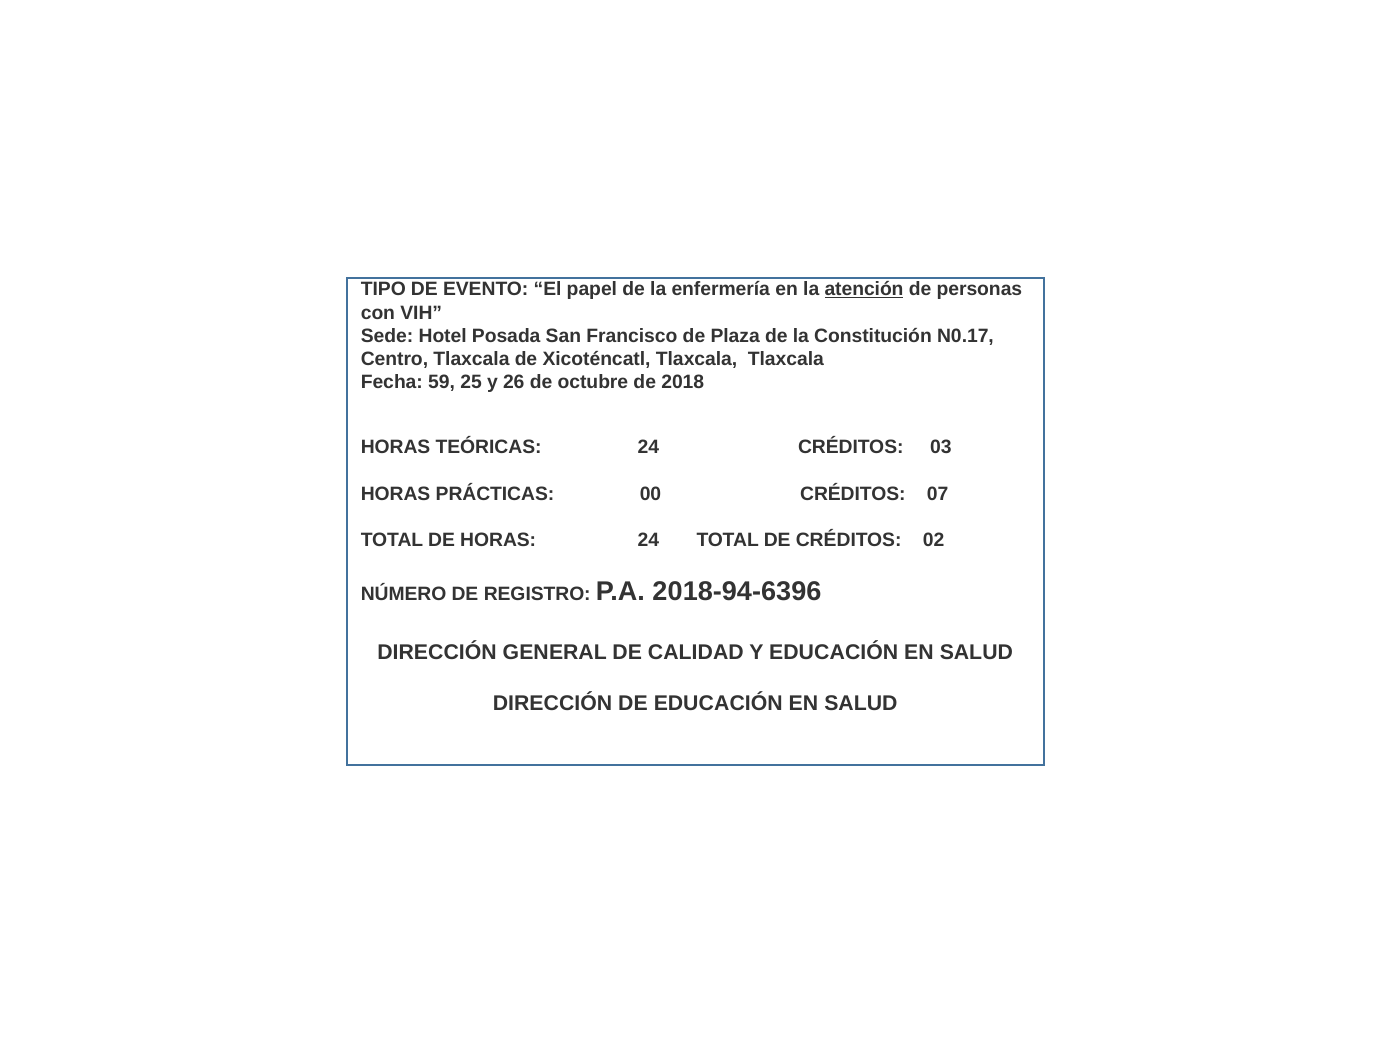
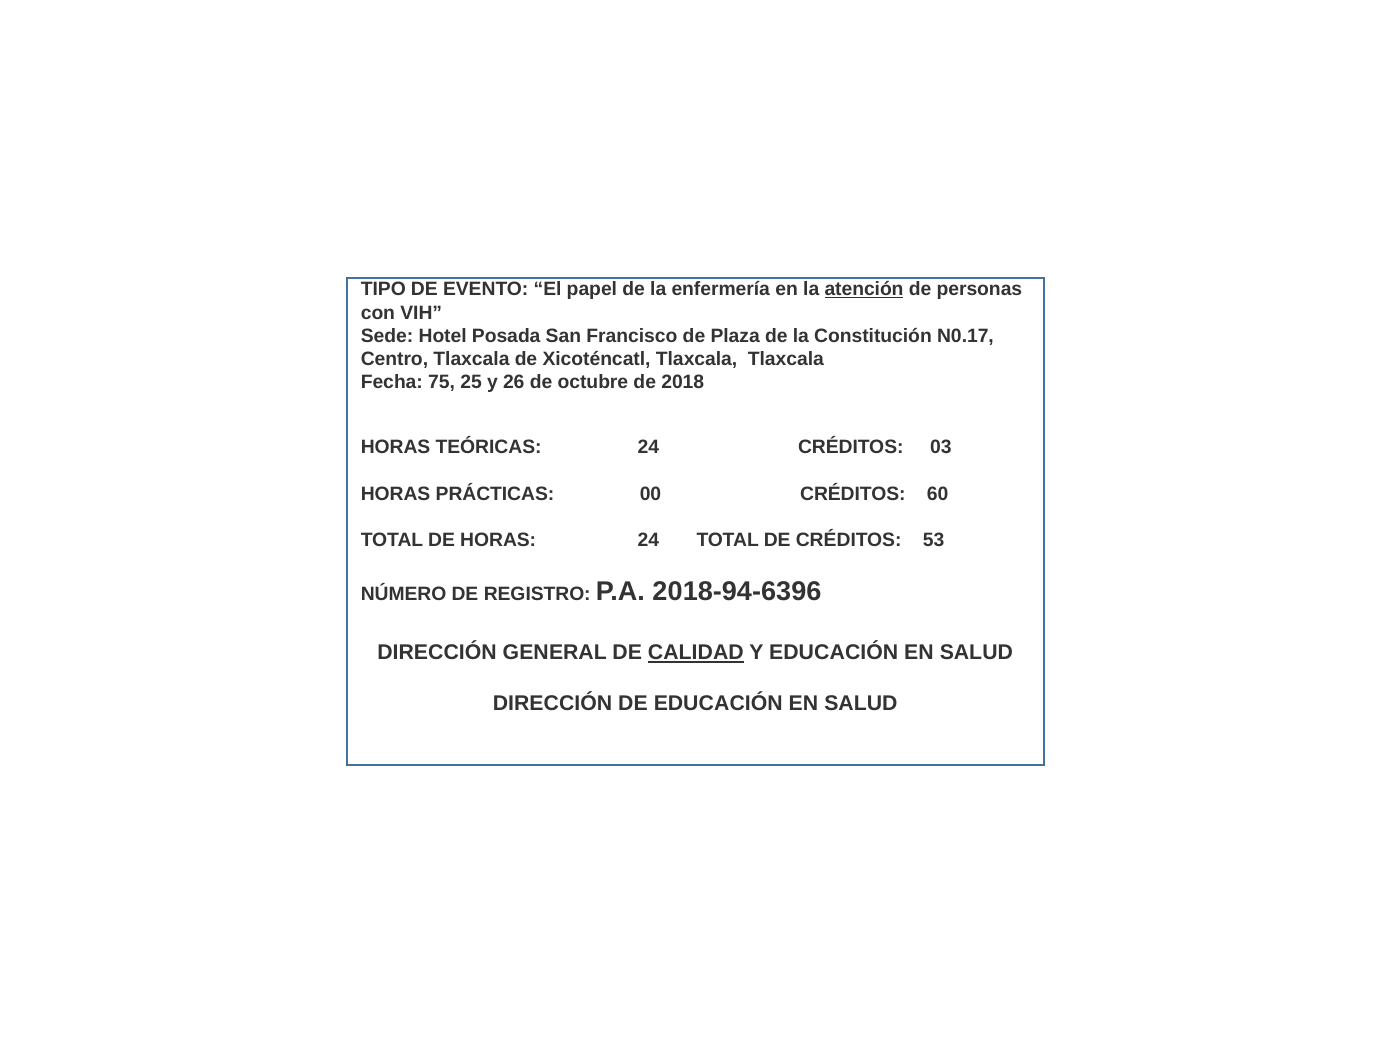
59: 59 -> 75
07: 07 -> 60
02: 02 -> 53
CALIDAD underline: none -> present
